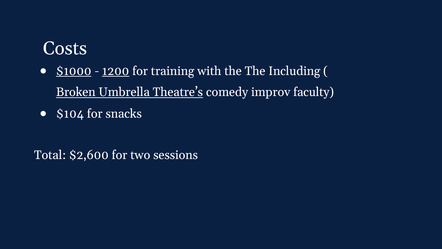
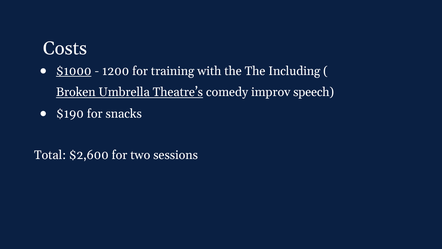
1200 underline: present -> none
faculty: faculty -> speech
$104: $104 -> $190
